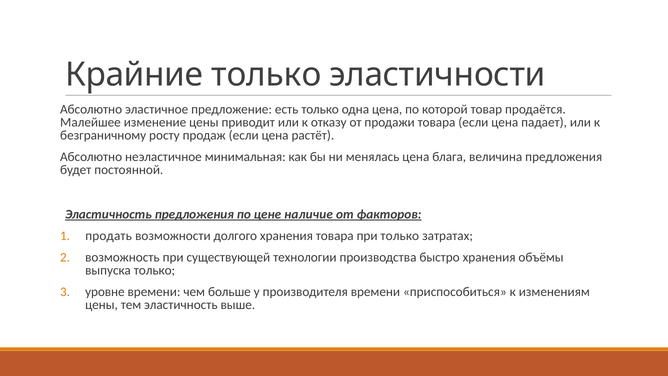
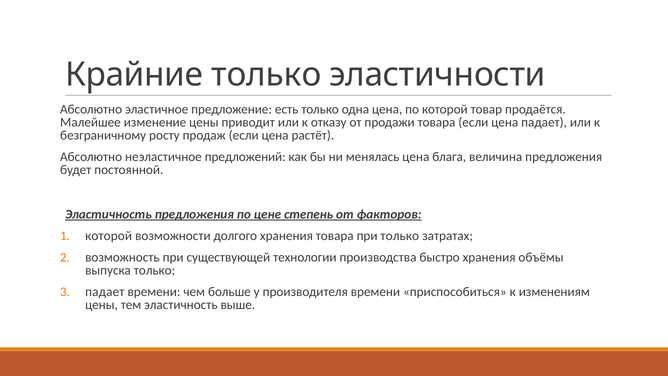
минимальная: минимальная -> предложений
наличие: наличие -> степень
продать at (109, 236): продать -> которой
уровне at (105, 292): уровне -> падает
